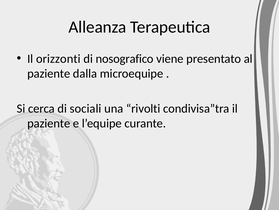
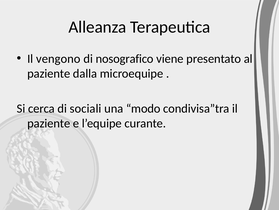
orizzonti: orizzonti -> vengono
rivolti: rivolti -> modo
